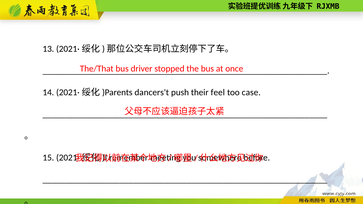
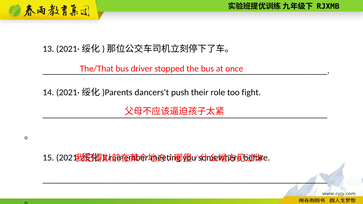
feel: feel -> role
case: case -> fight
